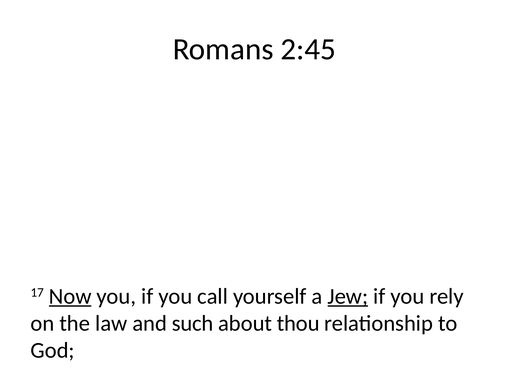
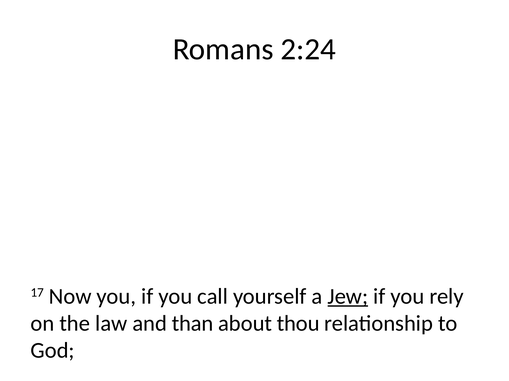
2:45: 2:45 -> 2:24
Now underline: present -> none
such: such -> than
